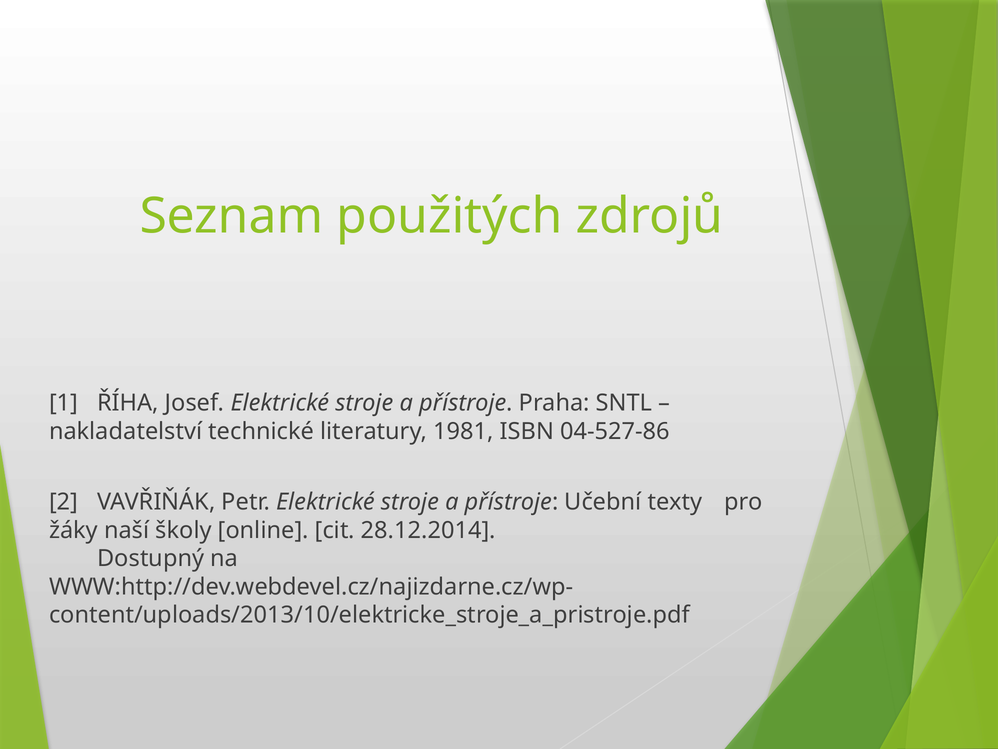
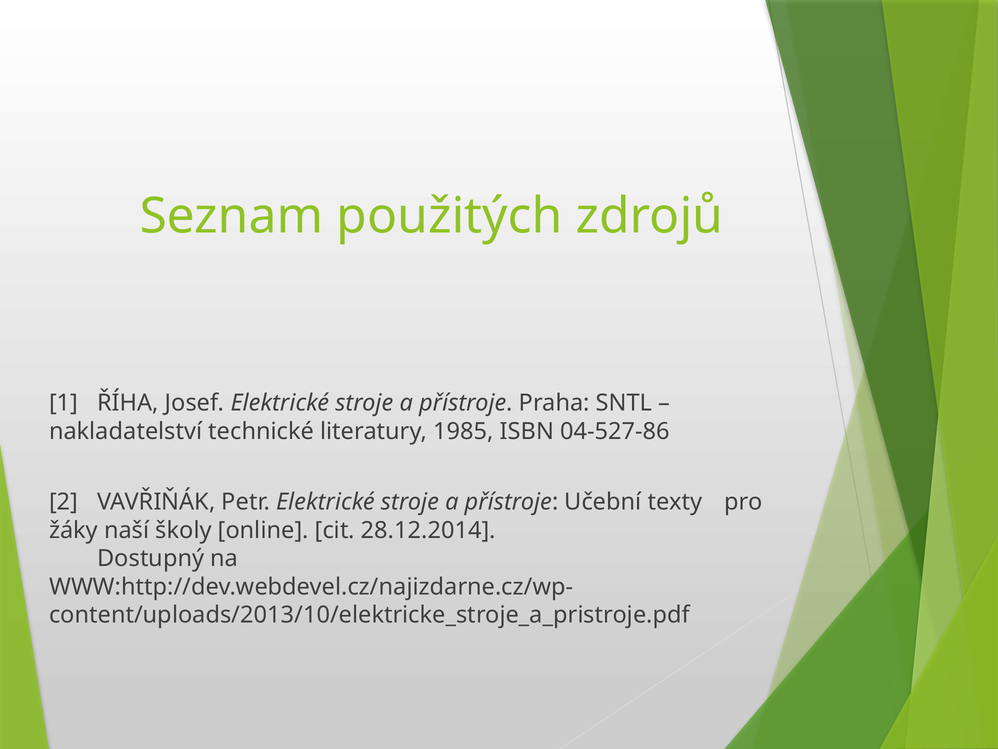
1981: 1981 -> 1985
